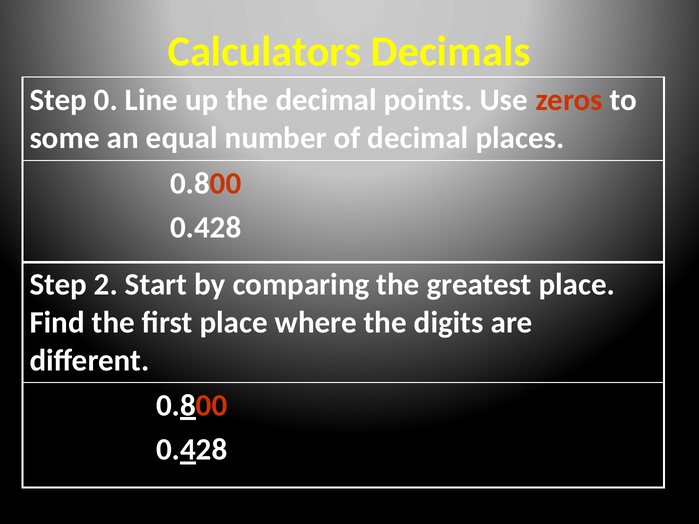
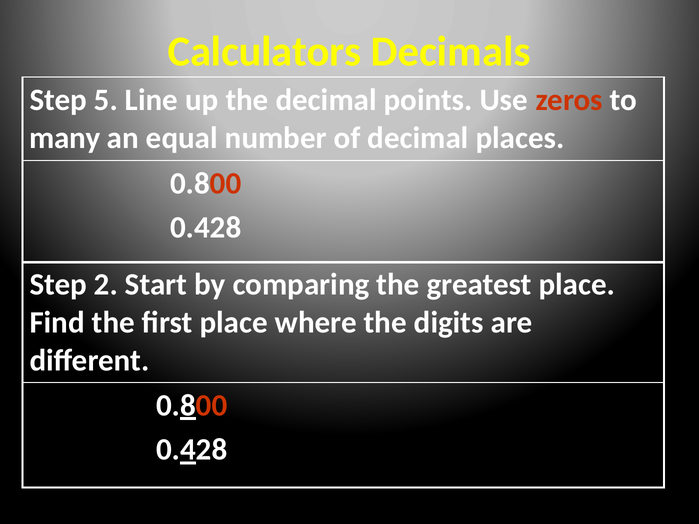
0: 0 -> 5
some: some -> many
